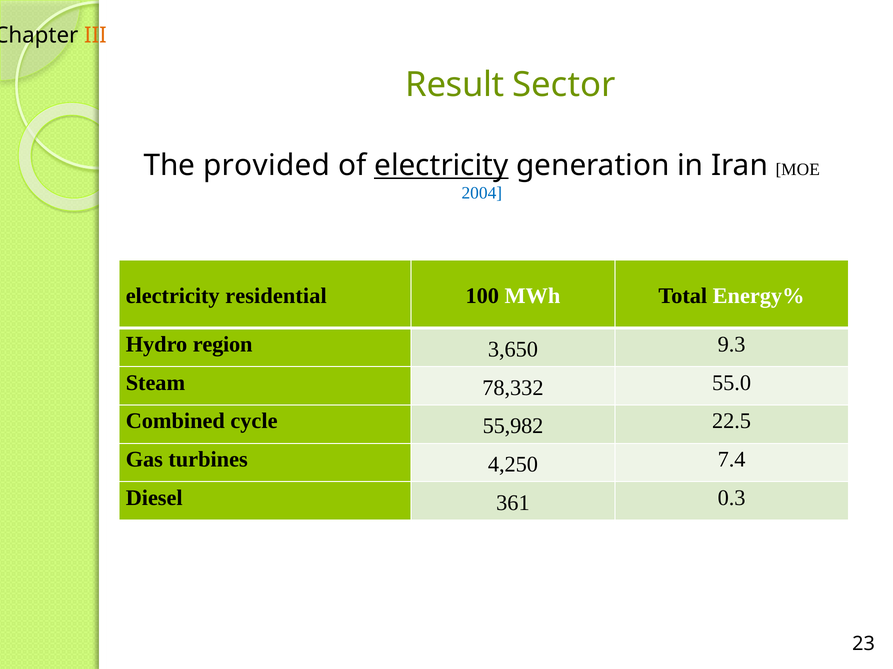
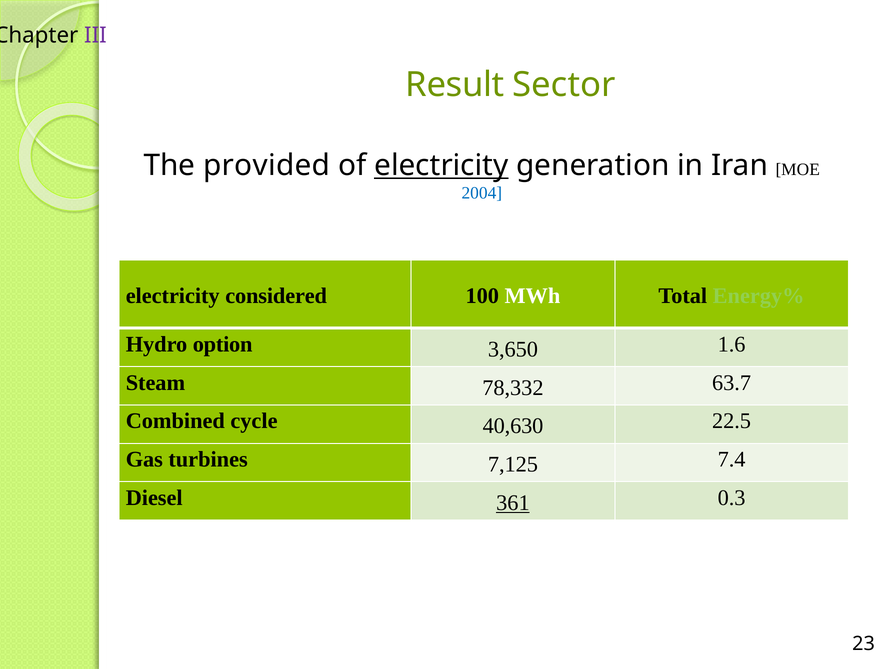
III colour: orange -> purple
residential: residential -> considered
Energy% colour: white -> light green
region: region -> option
9.3: 9.3 -> 1.6
55.0: 55.0 -> 63.7
55,982: 55,982 -> 40,630
4,250: 4,250 -> 7,125
361 underline: none -> present
